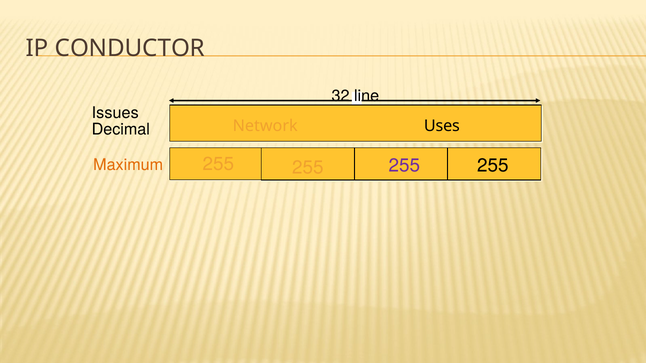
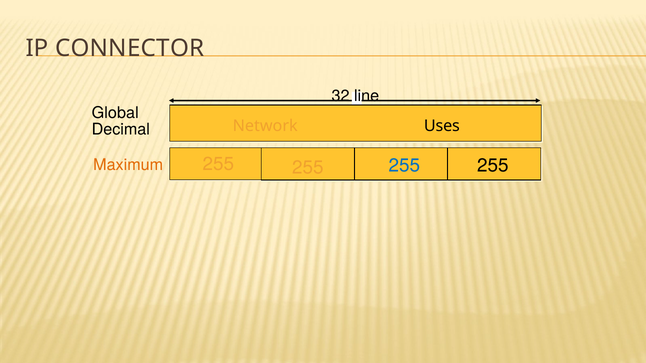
CONDUCTOR: CONDUCTOR -> CONNECTOR
Issues: Issues -> Global
255 at (404, 166) colour: purple -> blue
